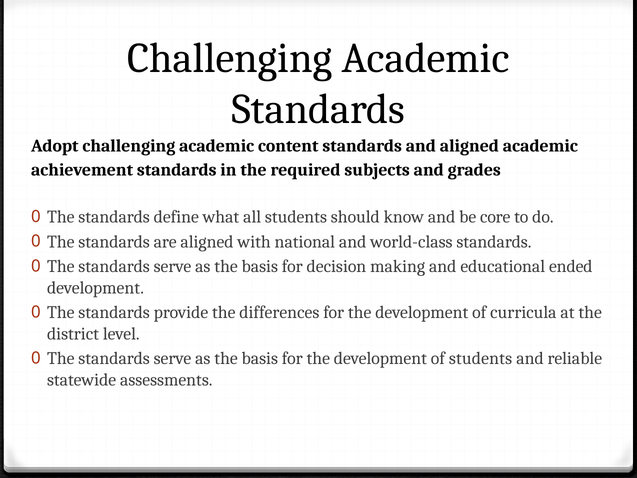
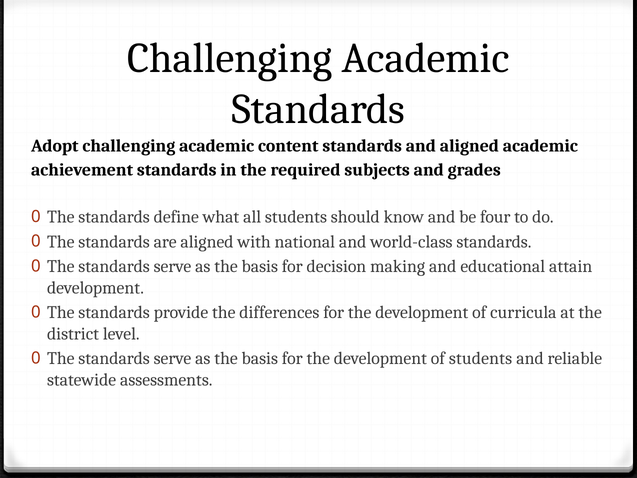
core: core -> four
ended: ended -> attain
